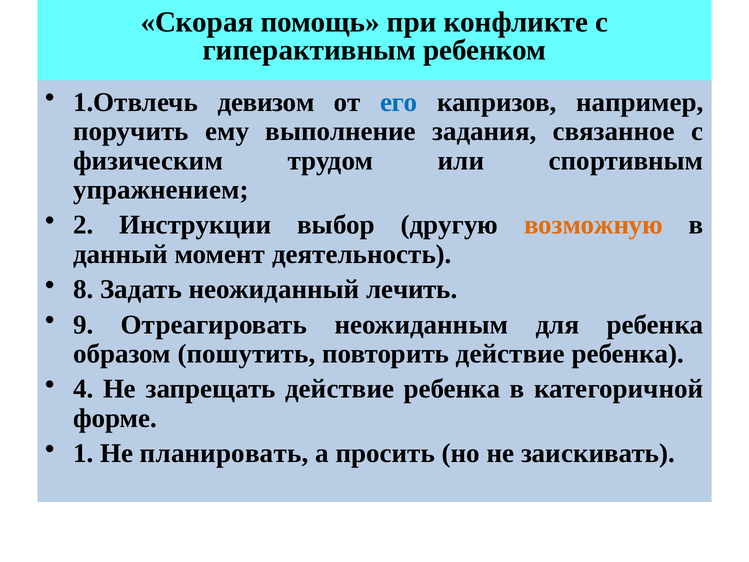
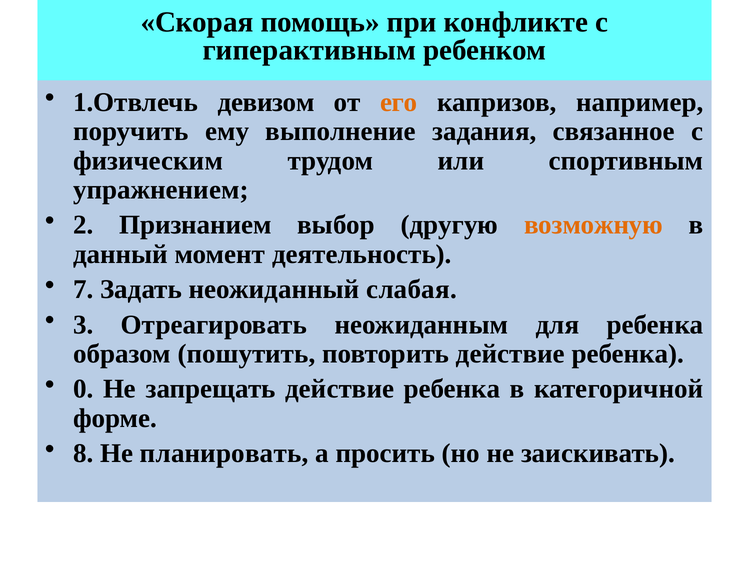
его colour: blue -> orange
Инструкции: Инструкции -> Признанием
8: 8 -> 7
лечить: лечить -> слабая
9: 9 -> 3
4: 4 -> 0
1: 1 -> 8
